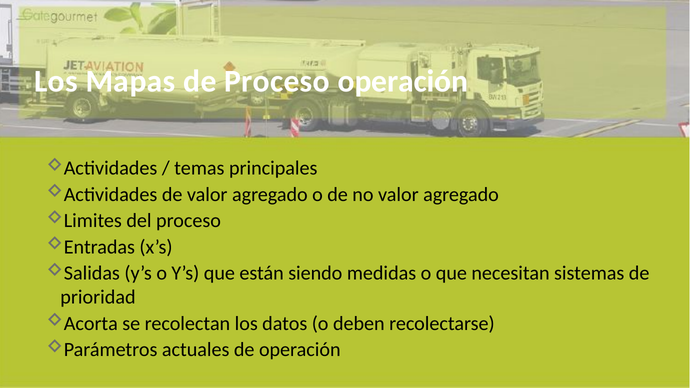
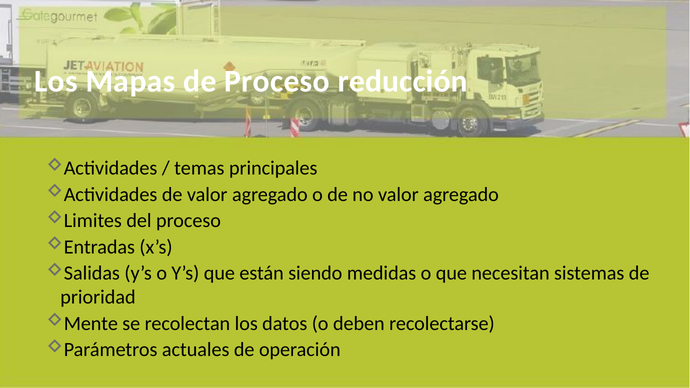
Proceso operación: operación -> reducción
Acorta: Acorta -> Mente
